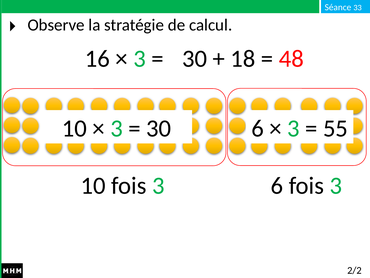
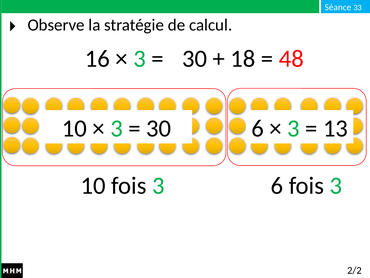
55: 55 -> 13
